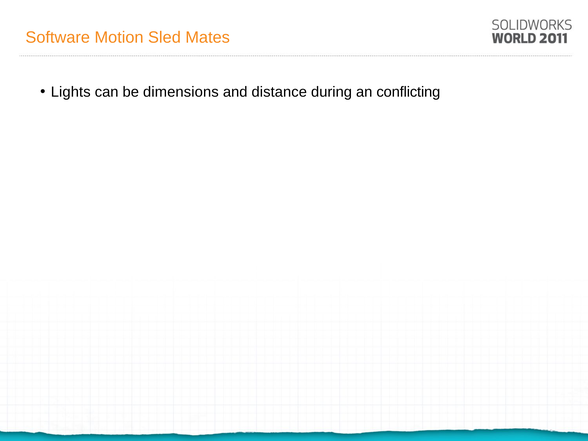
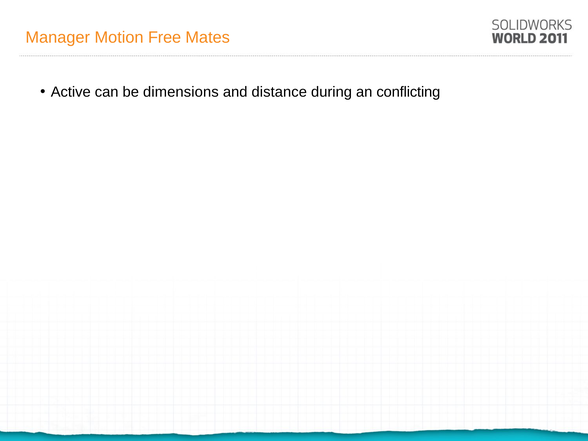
Software: Software -> Manager
Sled: Sled -> Free
Lights: Lights -> Active
